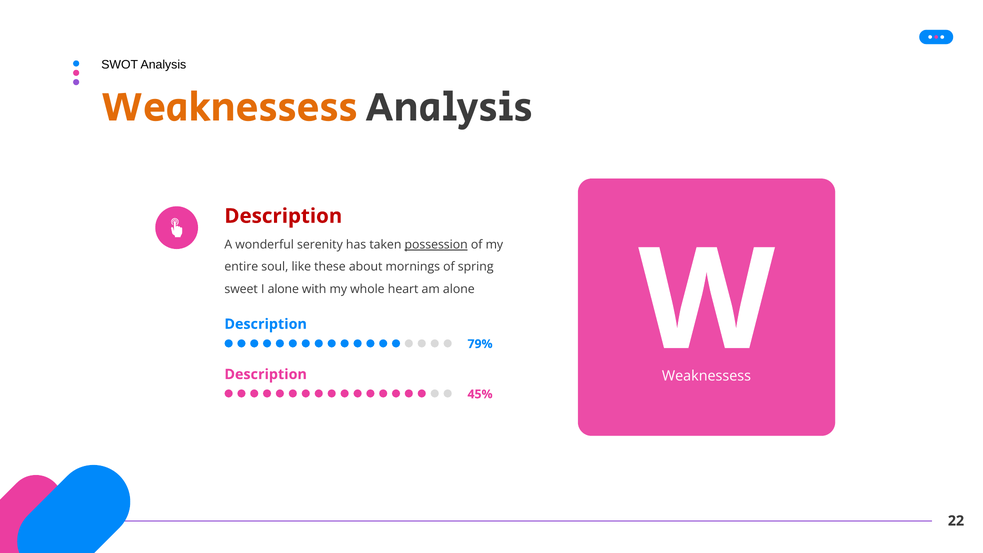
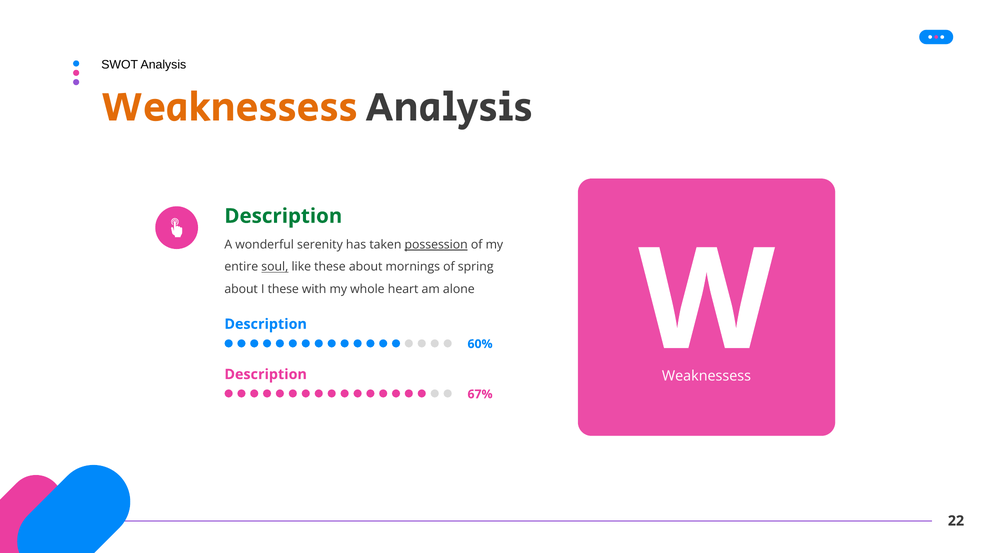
Description at (283, 216) colour: red -> green
soul underline: none -> present
sweet at (241, 289): sweet -> about
I alone: alone -> these
79%: 79% -> 60%
45%: 45% -> 67%
